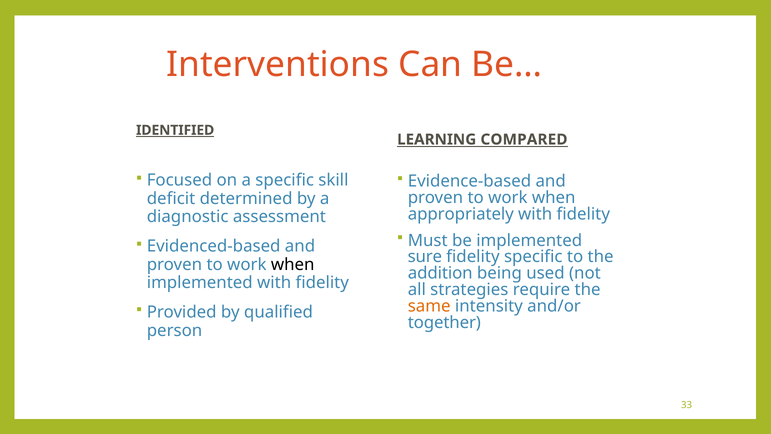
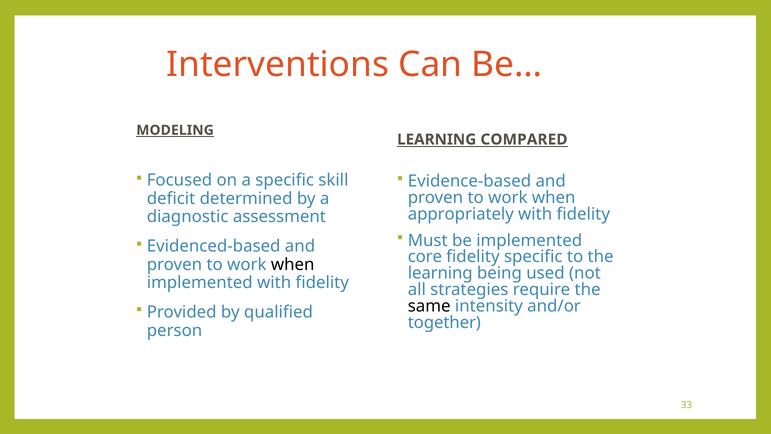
IDENTIFIED: IDENTIFIED -> MODELING
sure: sure -> core
addition at (440, 273): addition -> learning
same colour: orange -> black
